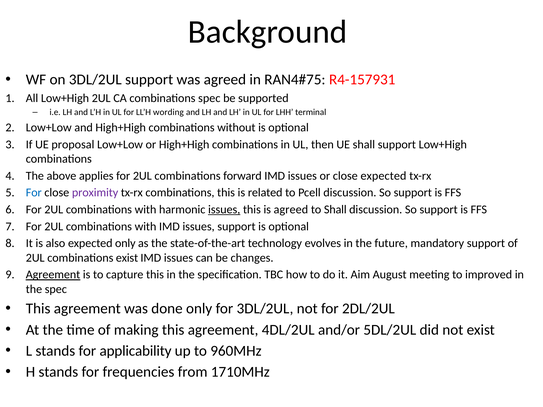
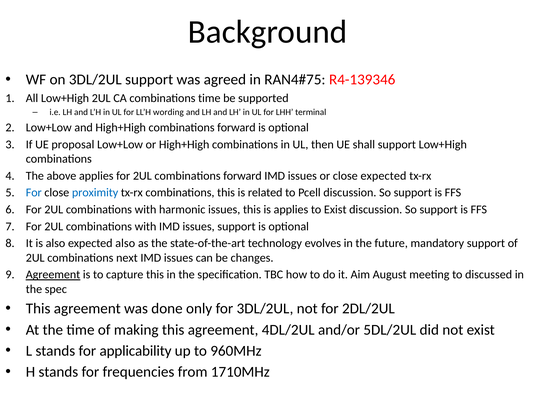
R4-157931: R4-157931 -> R4-139346
combinations spec: spec -> time
High+High combinations without: without -> forward
proximity colour: purple -> blue
issues at (224, 210) underline: present -> none
is agreed: agreed -> applies
to Shall: Shall -> Exist
expected only: only -> also
combinations exist: exist -> next
improved: improved -> discussed
